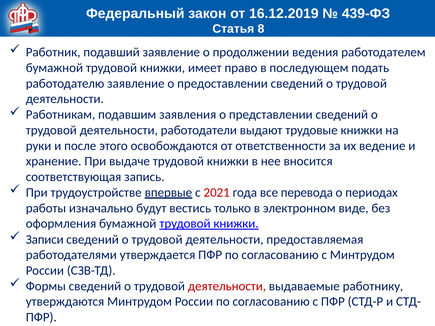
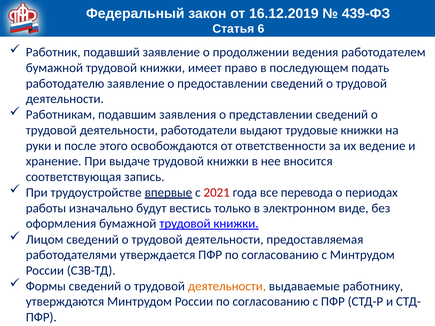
8: 8 -> 6
Записи: Записи -> Лицом
деятельности at (227, 286) colour: red -> orange
